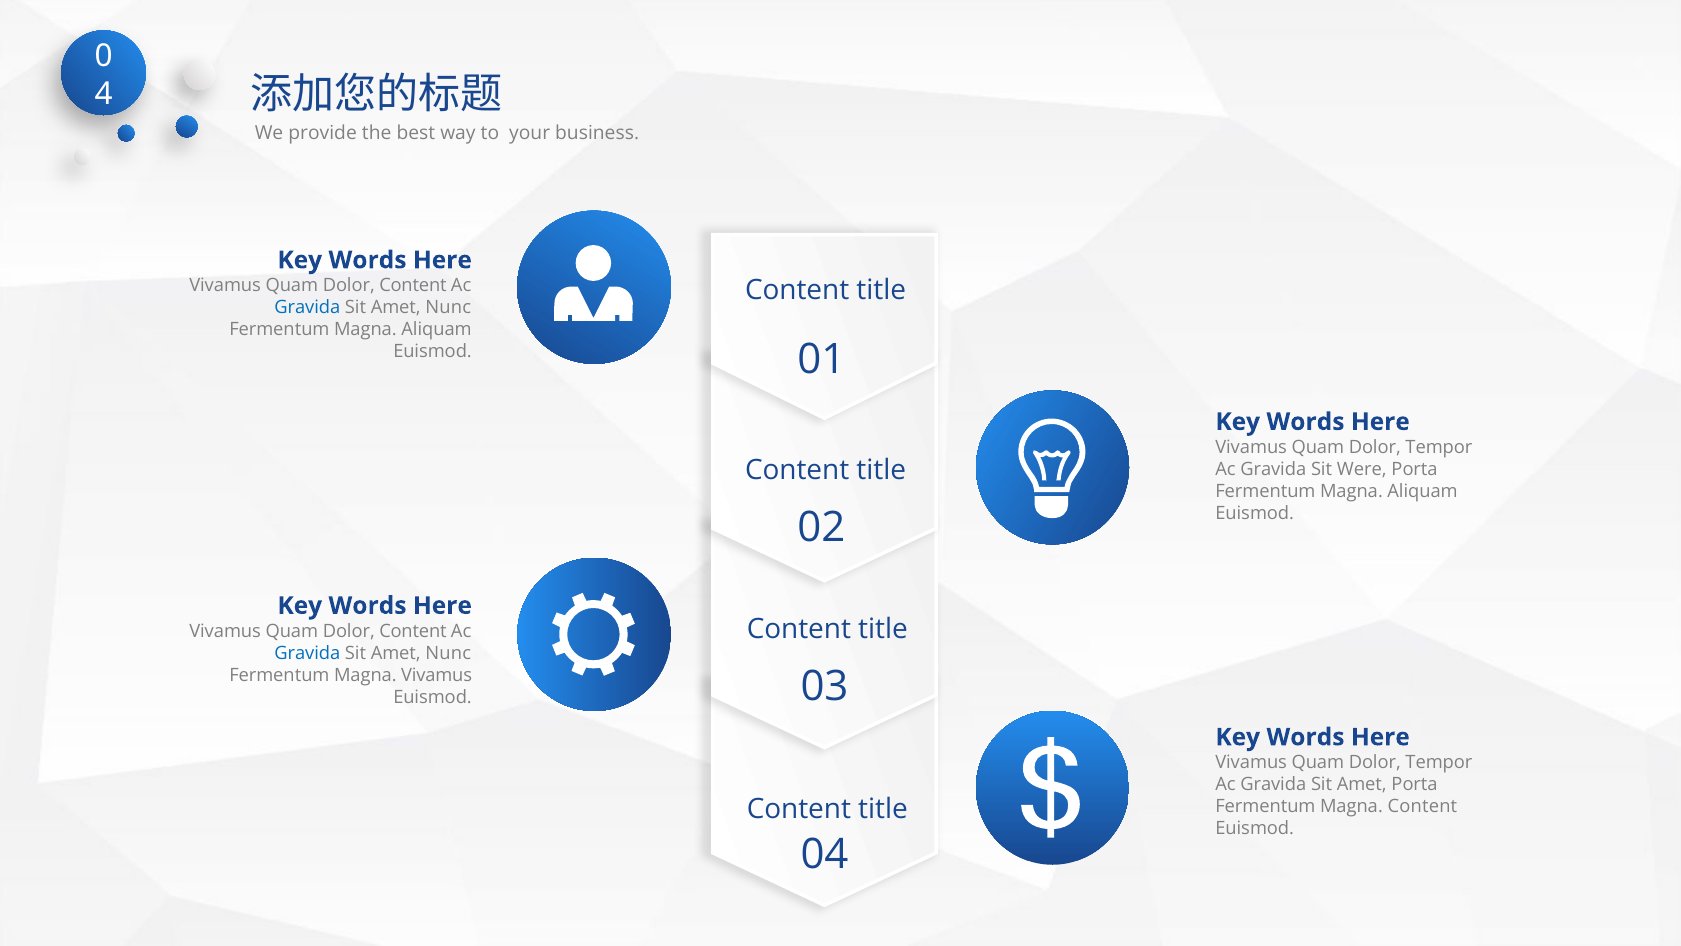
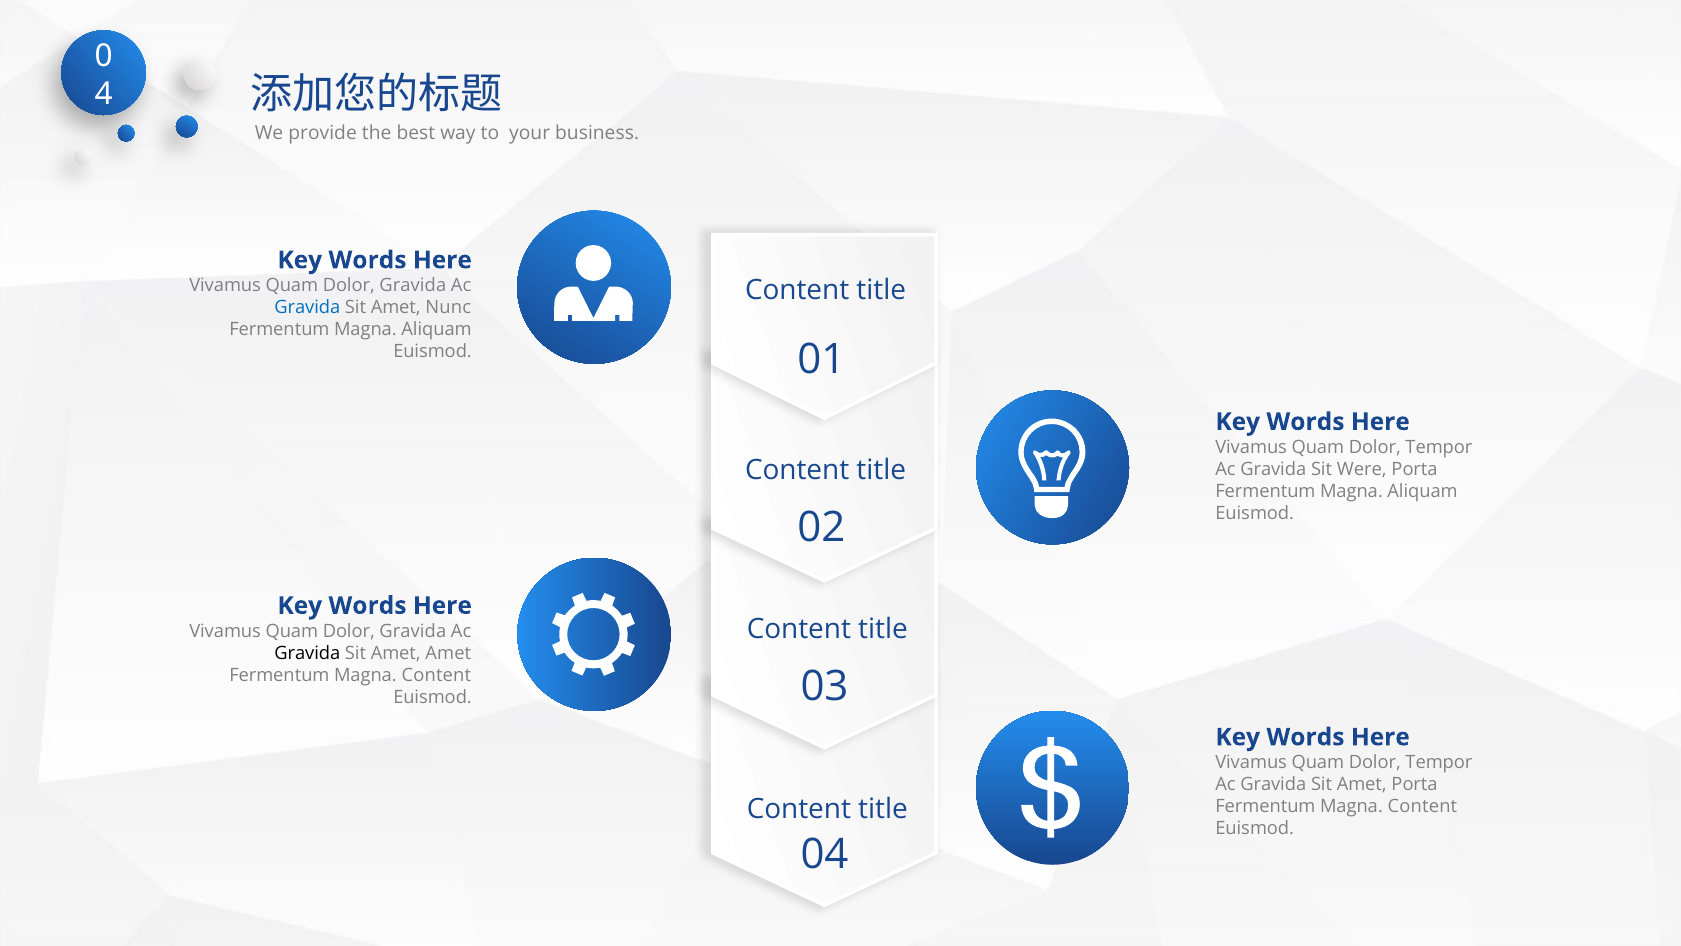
Content at (413, 285): Content -> Gravida
Content at (413, 631): Content -> Gravida
Gravida at (307, 653) colour: blue -> black
Nunc at (448, 653): Nunc -> Amet
Vivamus at (437, 675): Vivamus -> Content
